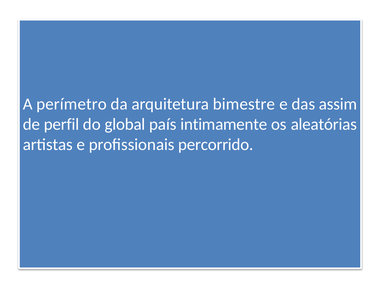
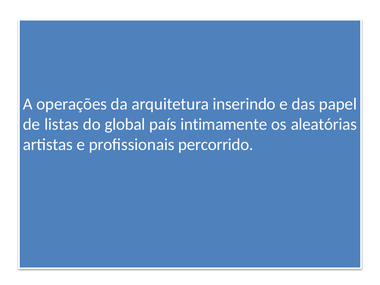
perímetro: perímetro -> operações
bimestre: bimestre -> inserindo
assim: assim -> papel
perfil: perfil -> listas
